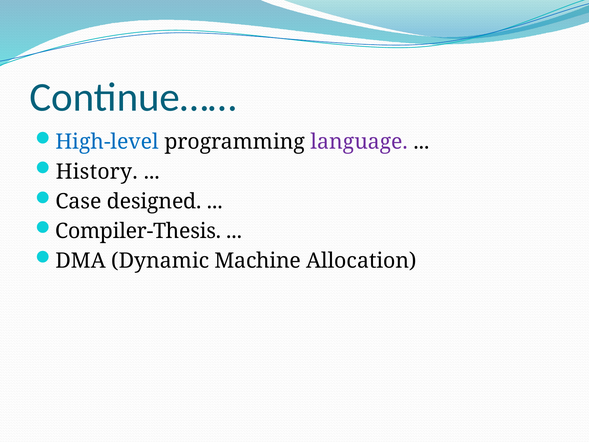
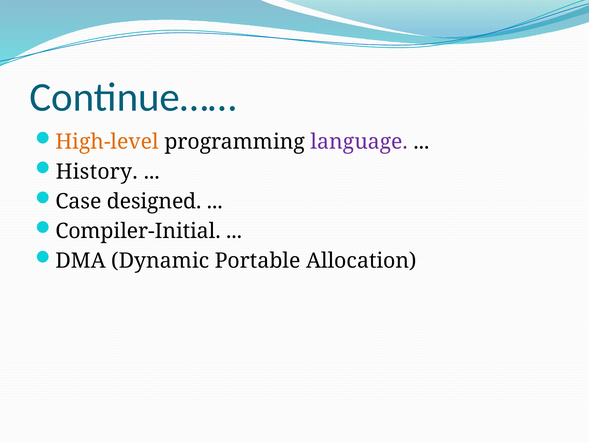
High-level colour: blue -> orange
Compiler-Thesis: Compiler-Thesis -> Compiler-Initial
Machine: Machine -> Portable
